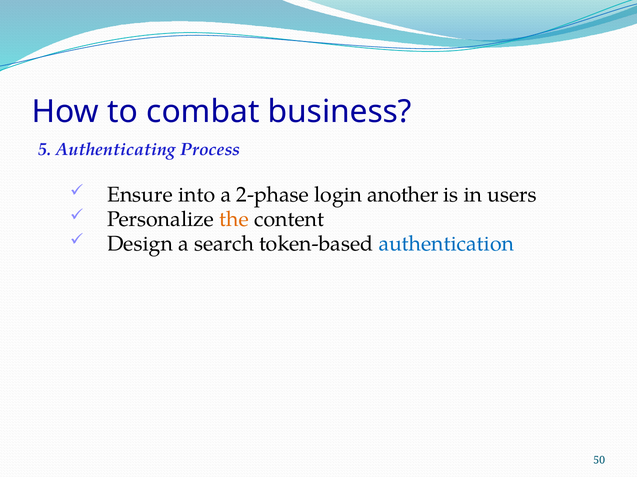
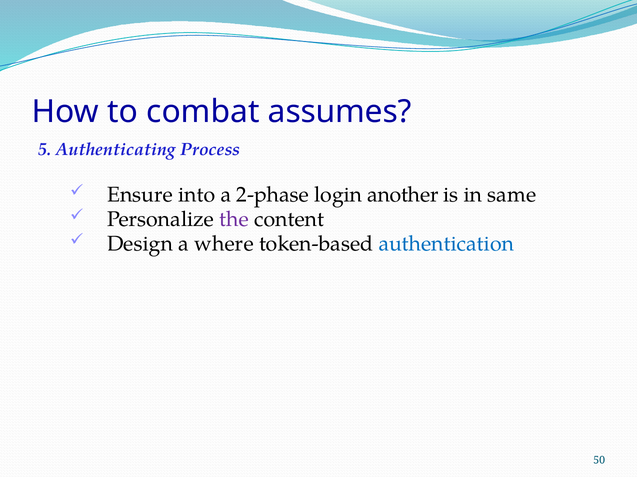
business: business -> assumes
users: users -> same
the colour: orange -> purple
search: search -> where
